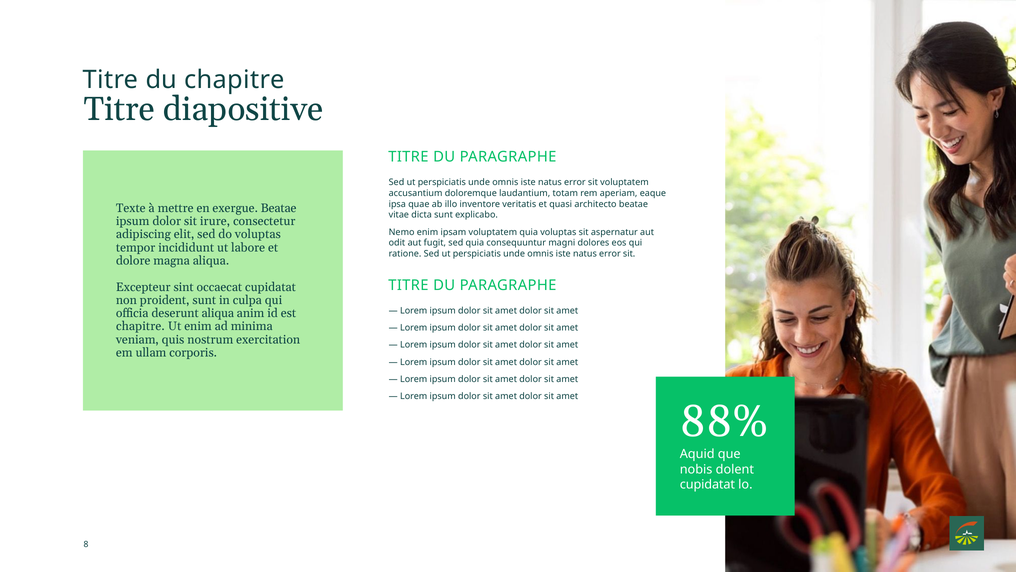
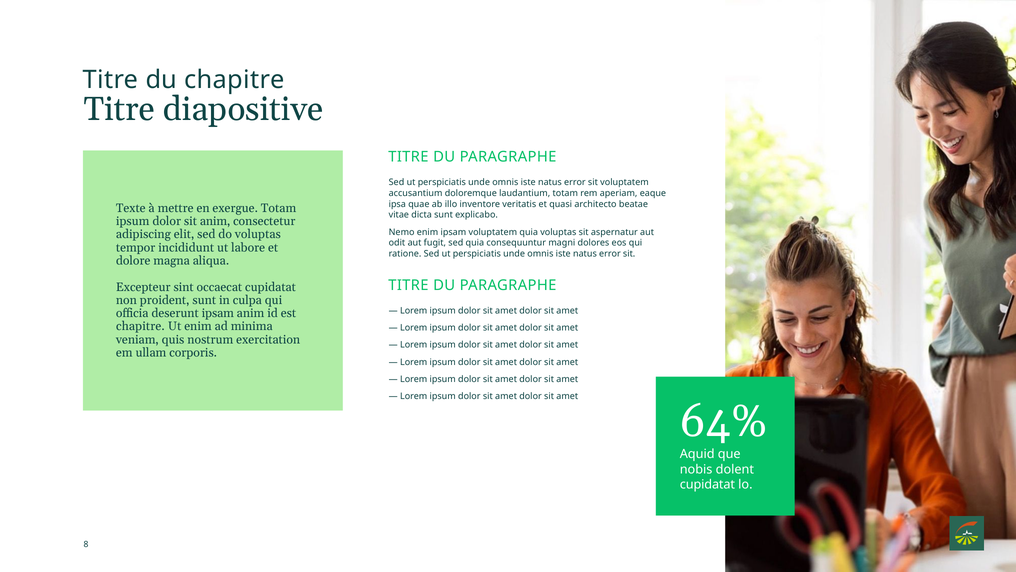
exergue Beatae: Beatae -> Totam
sit irure: irure -> anim
deserunt aliqua: aliqua -> ipsam
88%: 88% -> 64%
